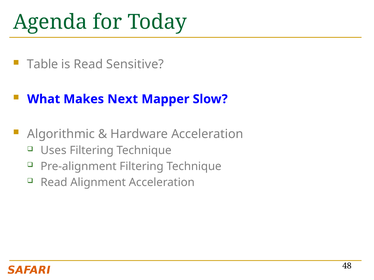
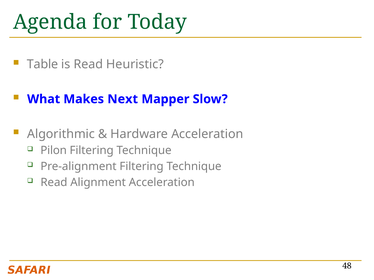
Sensitive: Sensitive -> Heuristic
Uses: Uses -> Pilon
